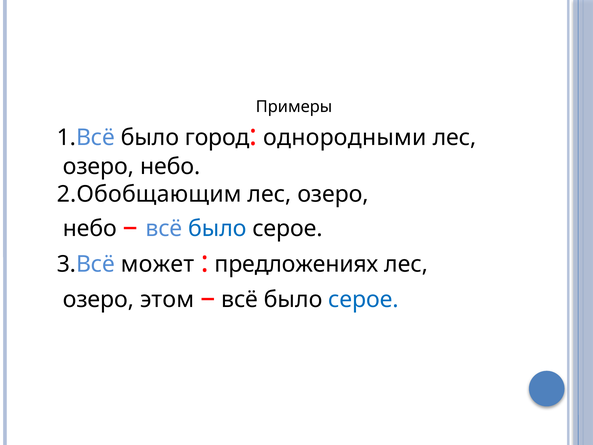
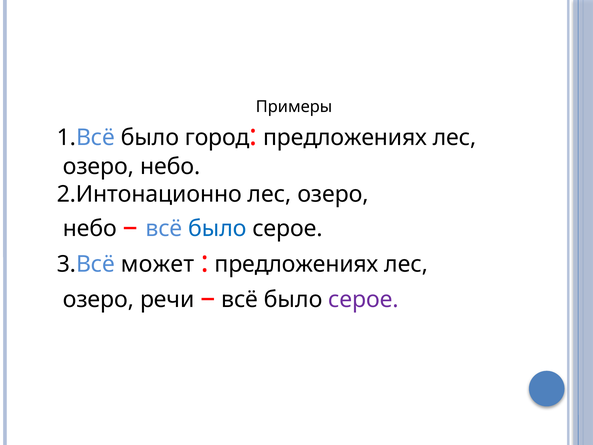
однородными at (345, 137): однородными -> предложениях
2.Обобщающим: 2.Обобщающим -> 2.Интонационно
этом: этом -> речи
серое at (364, 300) colour: blue -> purple
